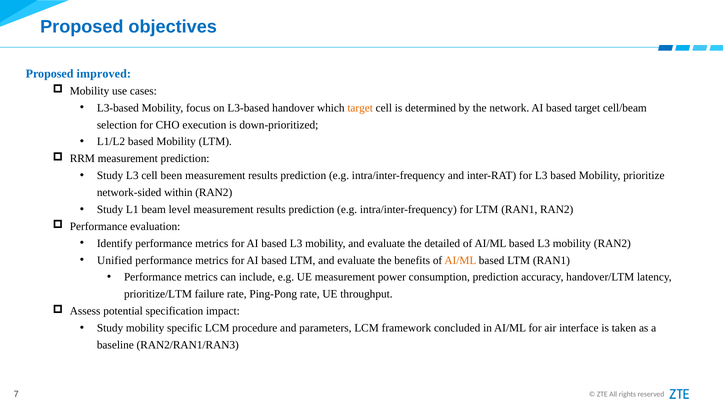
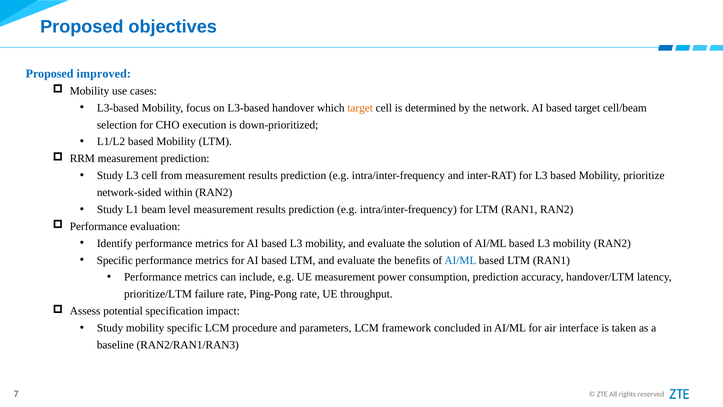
been: been -> from
detailed: detailed -> solution
Unified at (115, 260): Unified -> Specific
AI/ML at (460, 260) colour: orange -> blue
